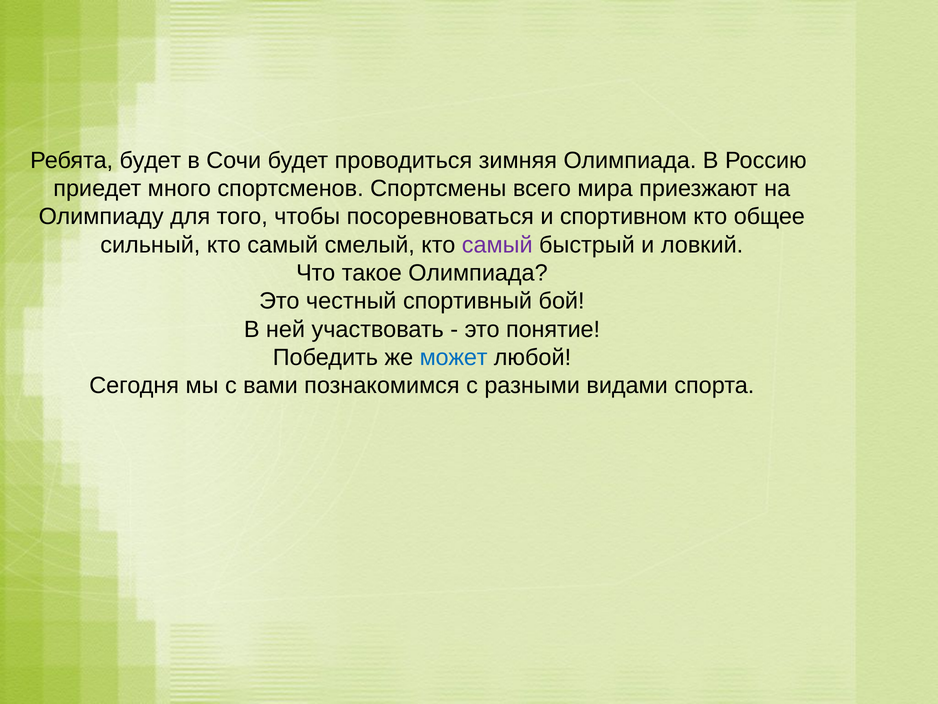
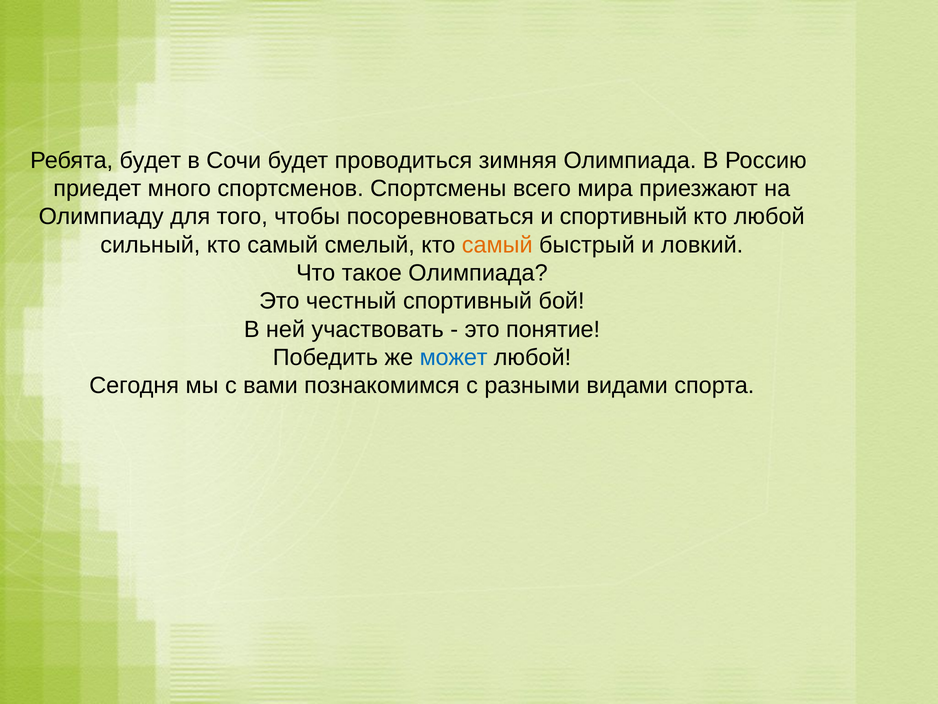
и спортивном: спортивном -> спортивный
кто общее: общее -> любой
самый at (497, 245) colour: purple -> orange
